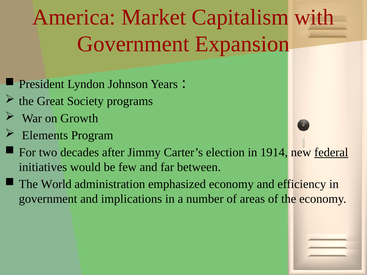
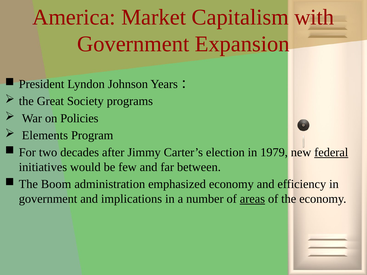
Growth: Growth -> Policies
1914: 1914 -> 1979
World: World -> Boom
areas underline: none -> present
